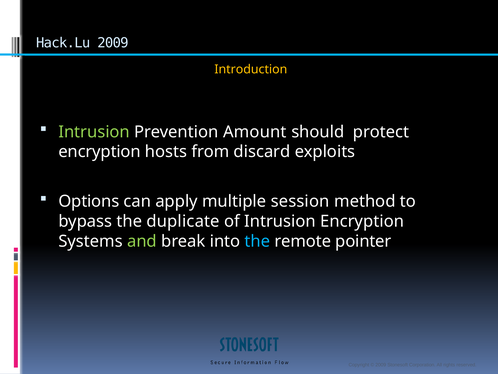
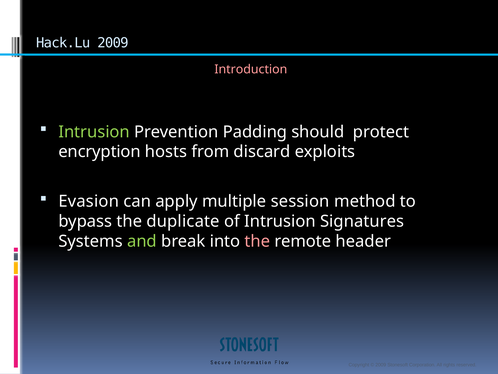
Introduction colour: yellow -> pink
Amount: Amount -> Padding
Options: Options -> Evasion
Intrusion Encryption: Encryption -> Signatures
the at (257, 241) colour: light blue -> pink
pointer: pointer -> header
